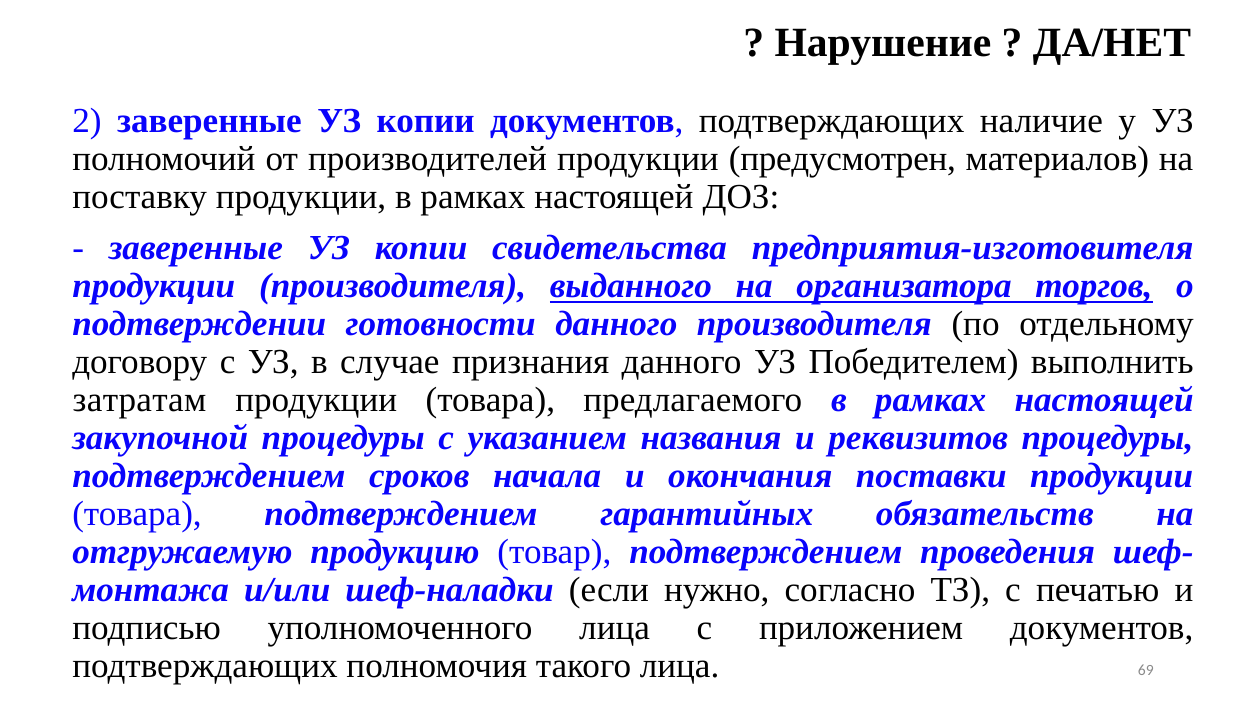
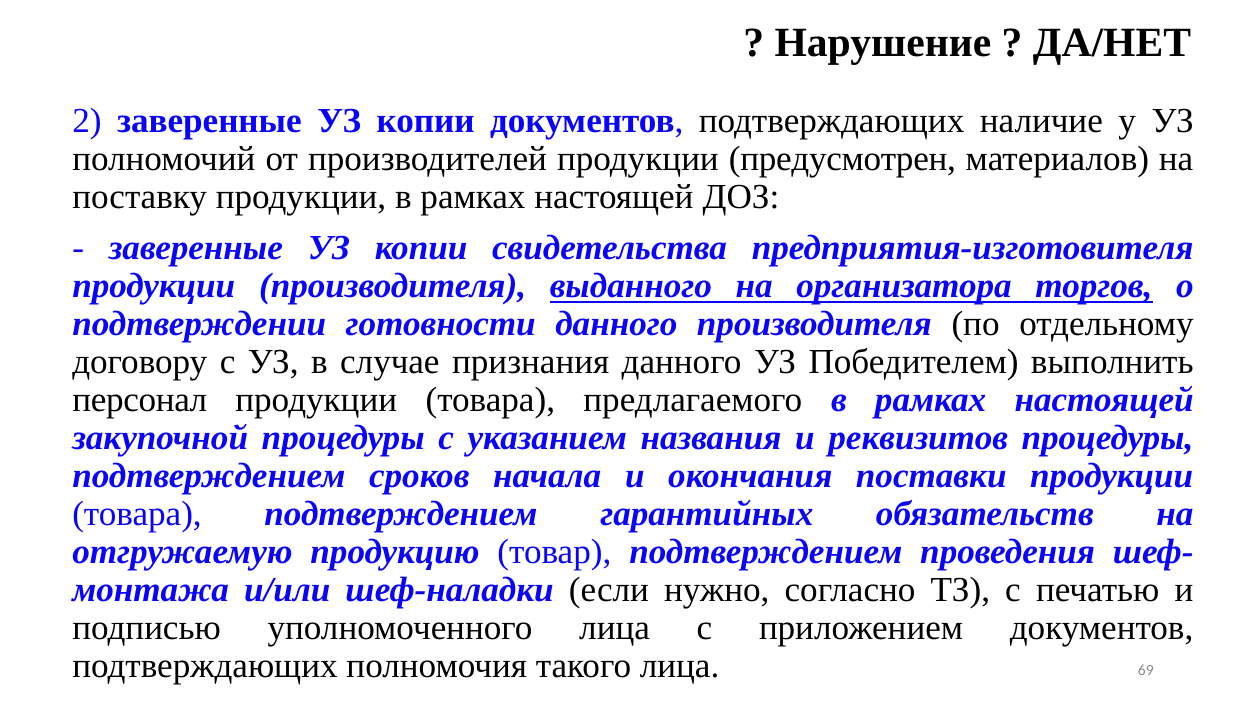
затратам: затратам -> персонал
